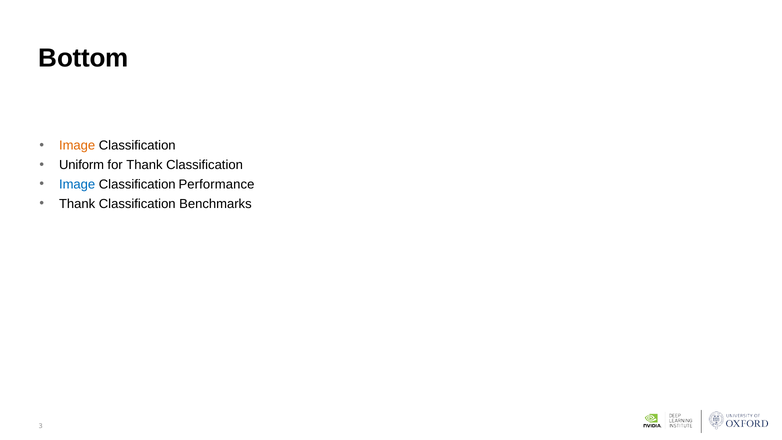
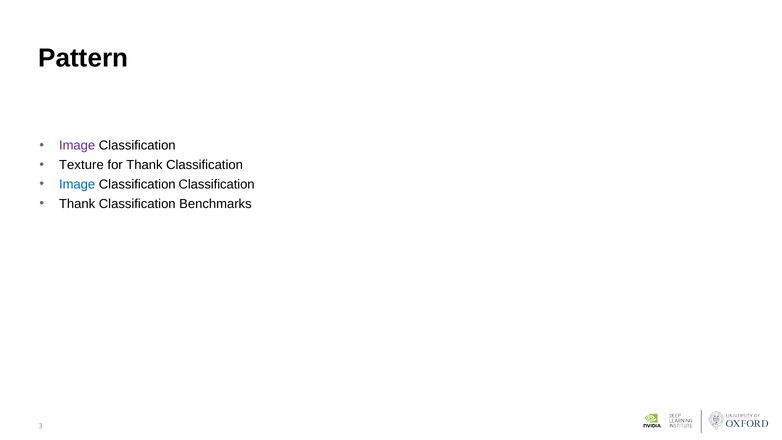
Bottom: Bottom -> Pattern
Image at (77, 145) colour: orange -> purple
Uniform: Uniform -> Texture
Classification Performance: Performance -> Classification
